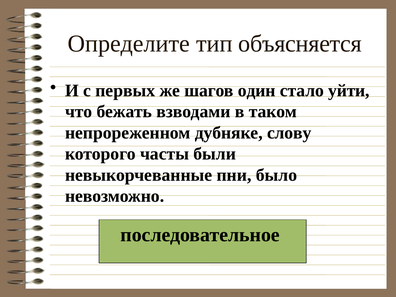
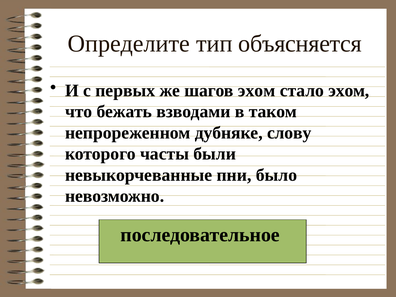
шагов один: один -> эхом
стало уйти: уйти -> эхом
